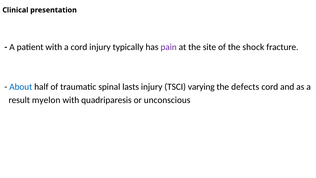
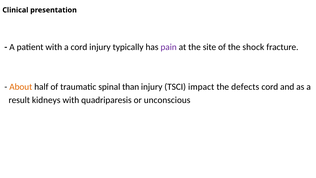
About colour: blue -> orange
lasts: lasts -> than
varying: varying -> impact
myelon: myelon -> kidneys
